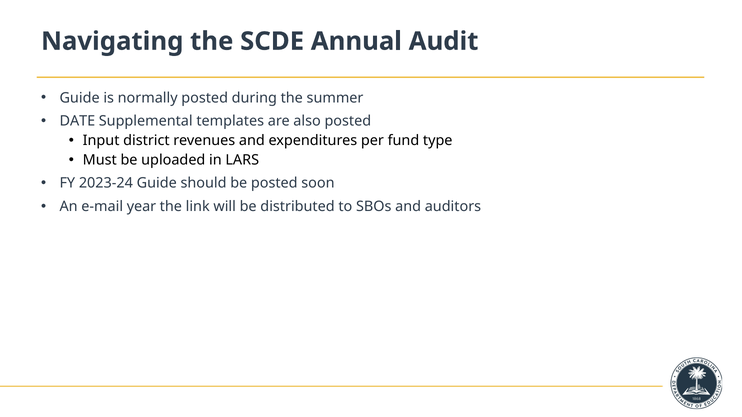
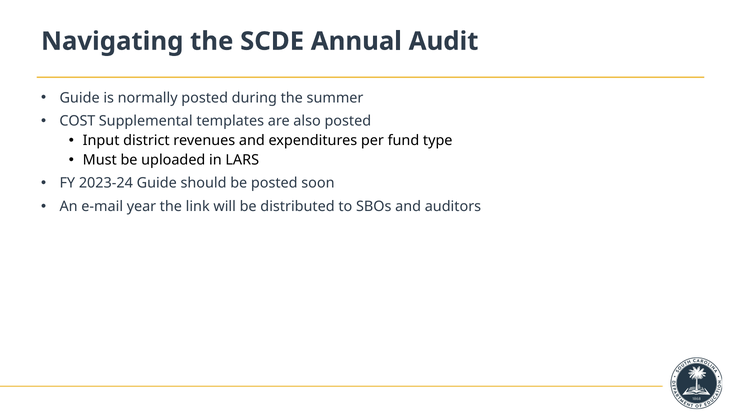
DATE: DATE -> COST
